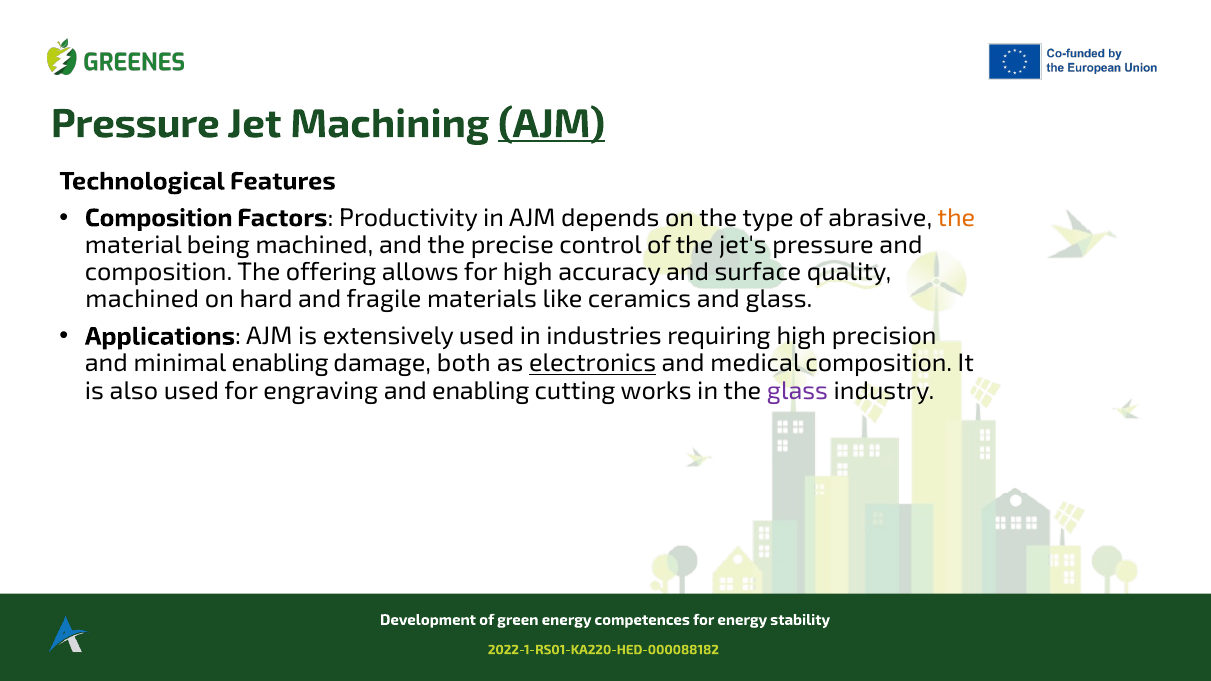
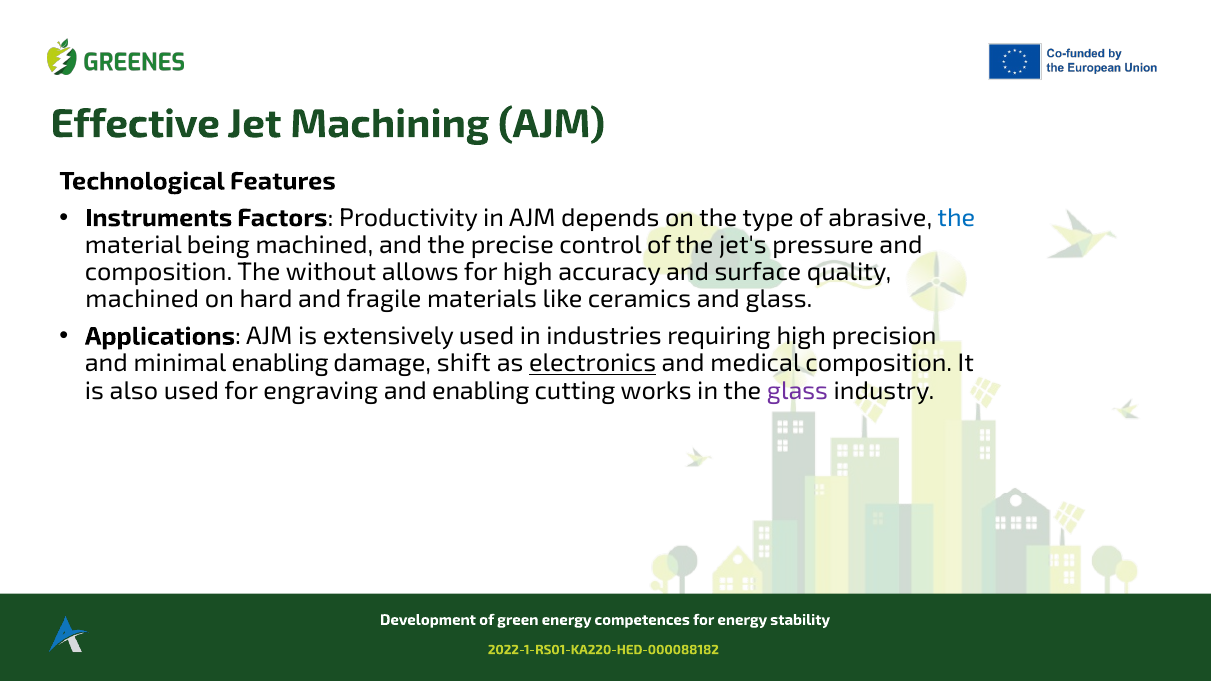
Pressure at (135, 124): Pressure -> Effective
AJM at (552, 124) underline: present -> none
Composition at (159, 218): Composition -> Instruments
the at (956, 218) colour: orange -> blue
offering: offering -> without
both: both -> shift
